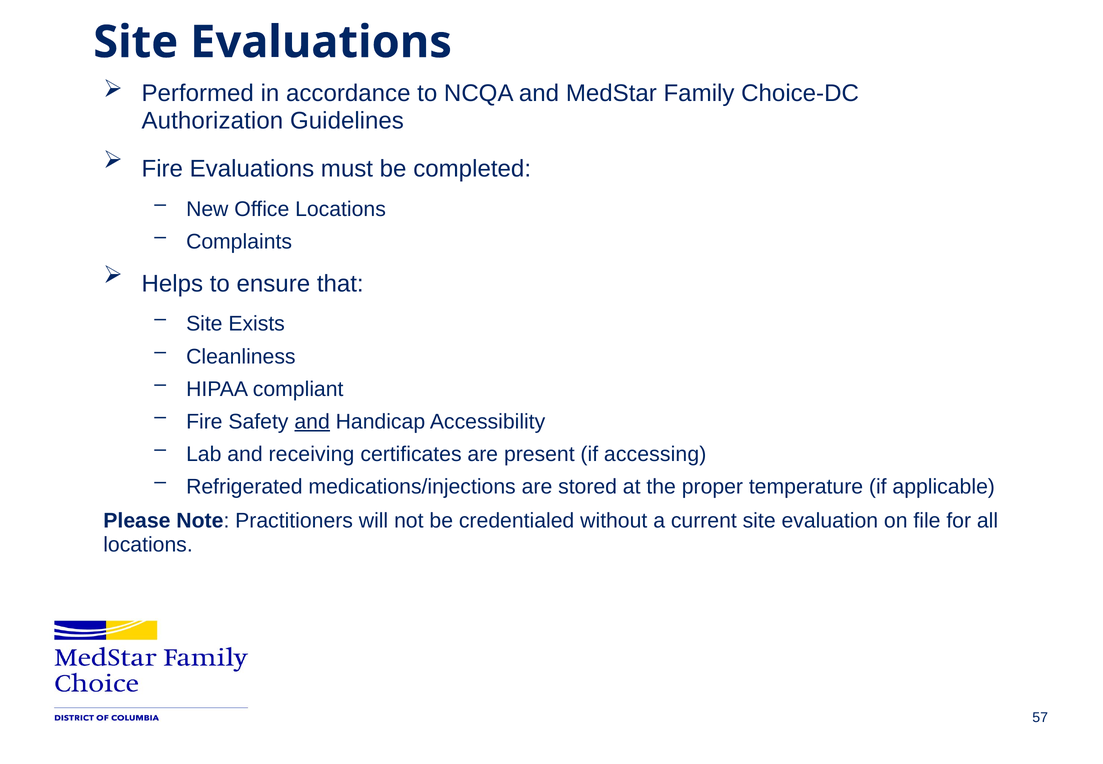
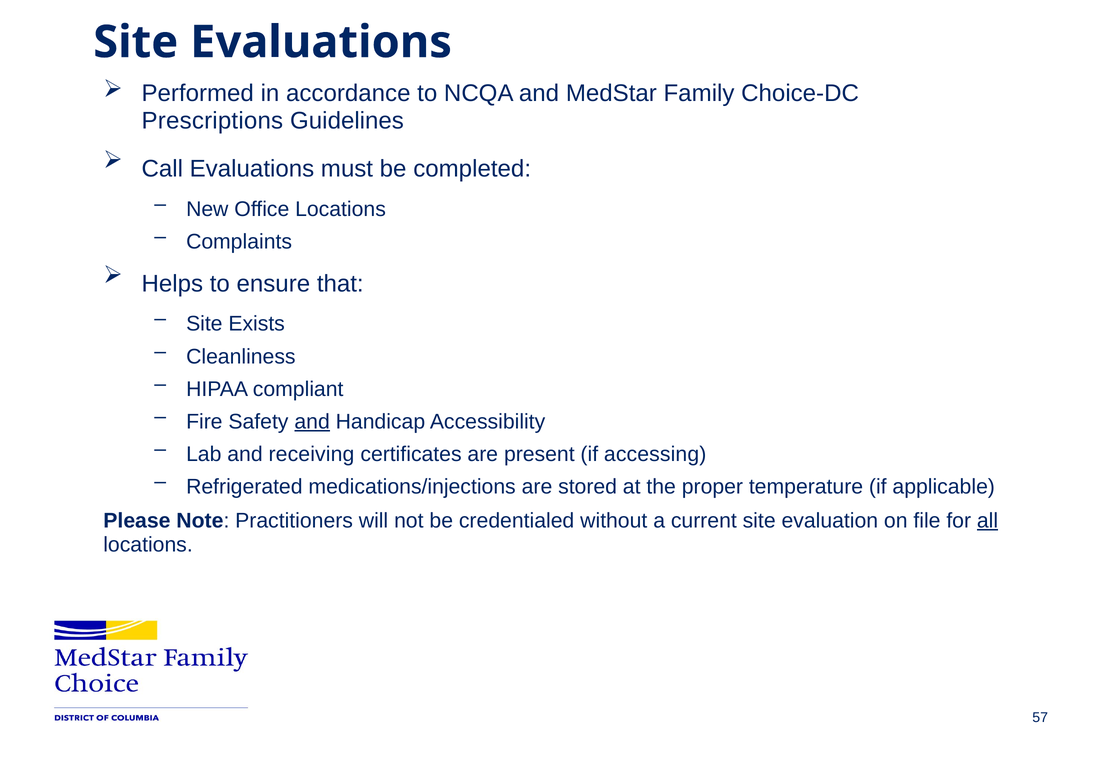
Authorization: Authorization -> Prescriptions
Fire at (162, 169): Fire -> Call
all underline: none -> present
